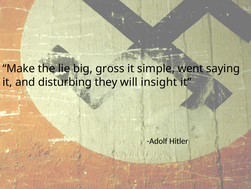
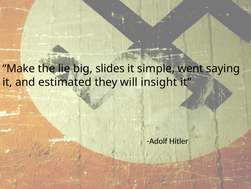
gross: gross -> slides
disturbing: disturbing -> estimated
